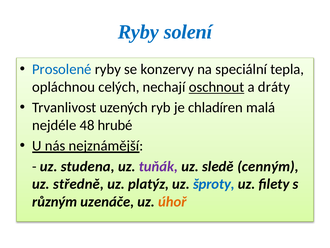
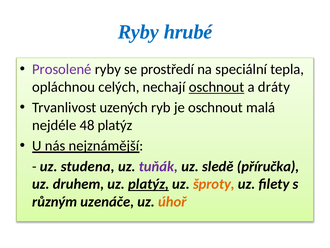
solení: solení -> hrubé
Prosolené colour: blue -> purple
konzervy: konzervy -> prostředí
je chladíren: chladíren -> oschnout
48 hrubé: hrubé -> platýz
cenným: cenným -> příručka
středně: středně -> druhem
platýz at (149, 184) underline: none -> present
šproty colour: blue -> orange
